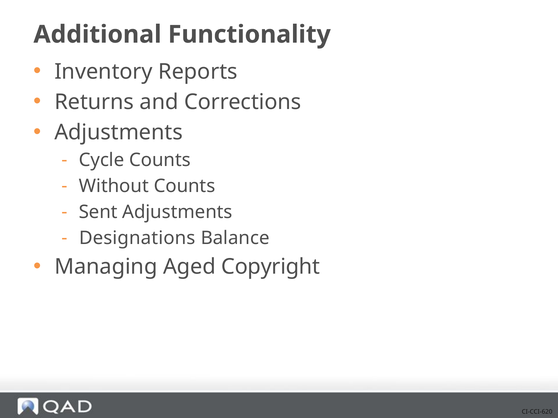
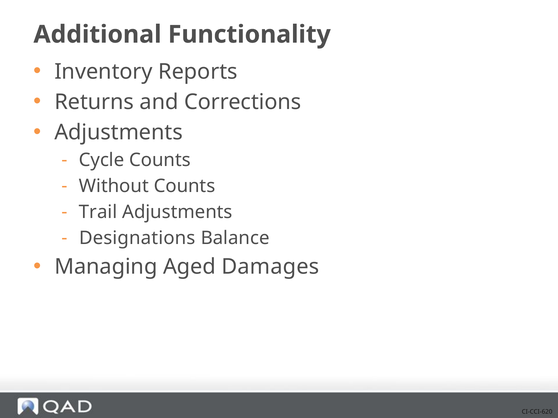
Sent: Sent -> Trail
Copyright: Copyright -> Damages
